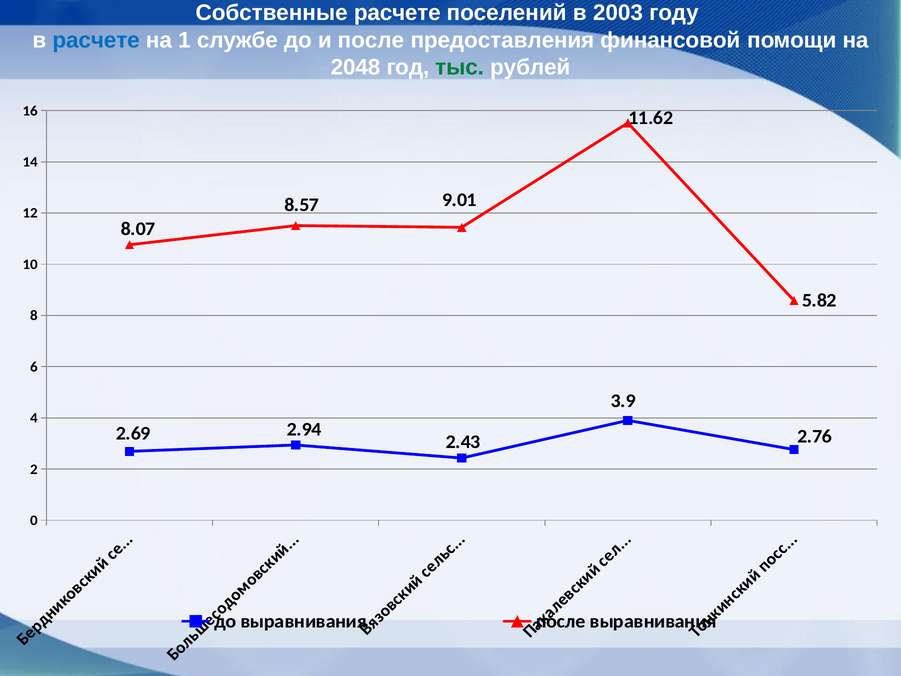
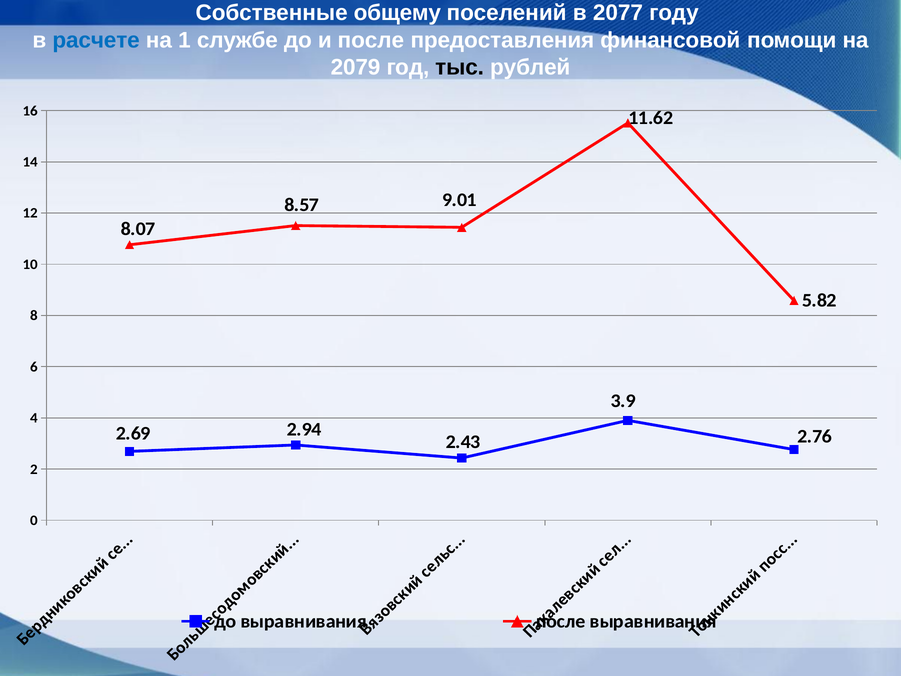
Собственные расчете: расчете -> общему
2003: 2003 -> 2077
2048: 2048 -> 2079
тыс colour: green -> black
